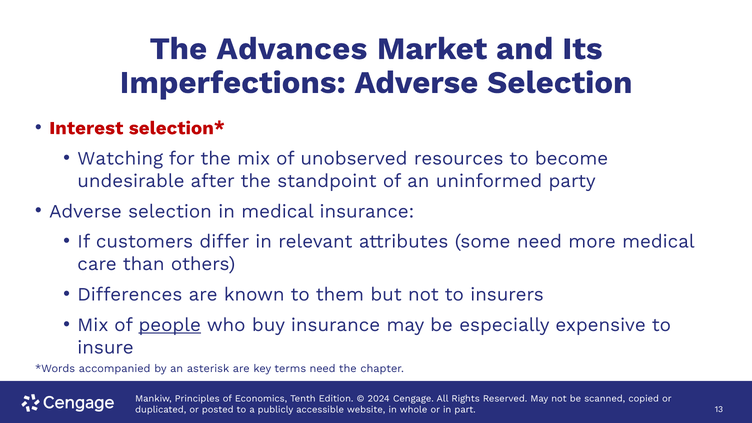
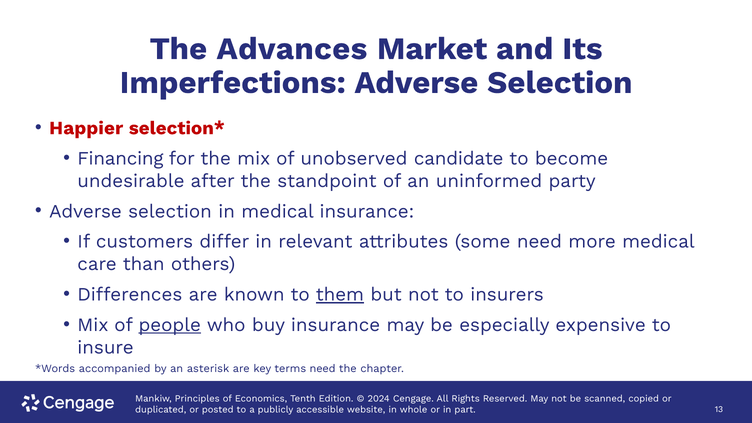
Interest: Interest -> Happier
Watching: Watching -> Financing
resources: resources -> candidate
them underline: none -> present
